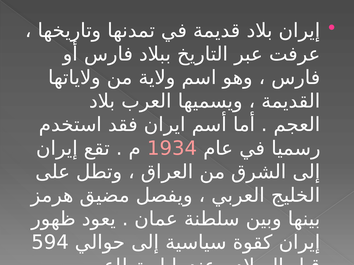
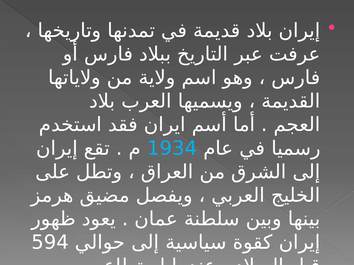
1934 colour: pink -> light blue
